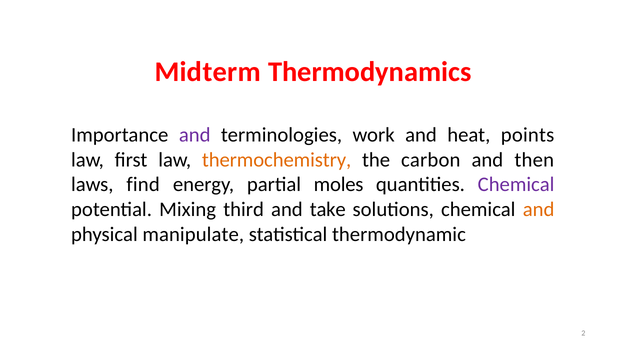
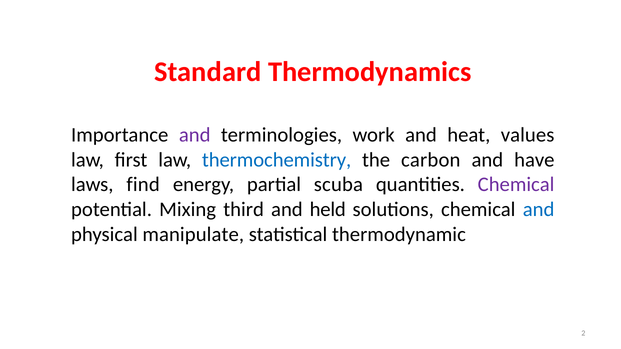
Midterm: Midterm -> Standard
points: points -> values
thermochemistry colour: orange -> blue
then: then -> have
moles: moles -> scuba
take: take -> held
and at (539, 210) colour: orange -> blue
